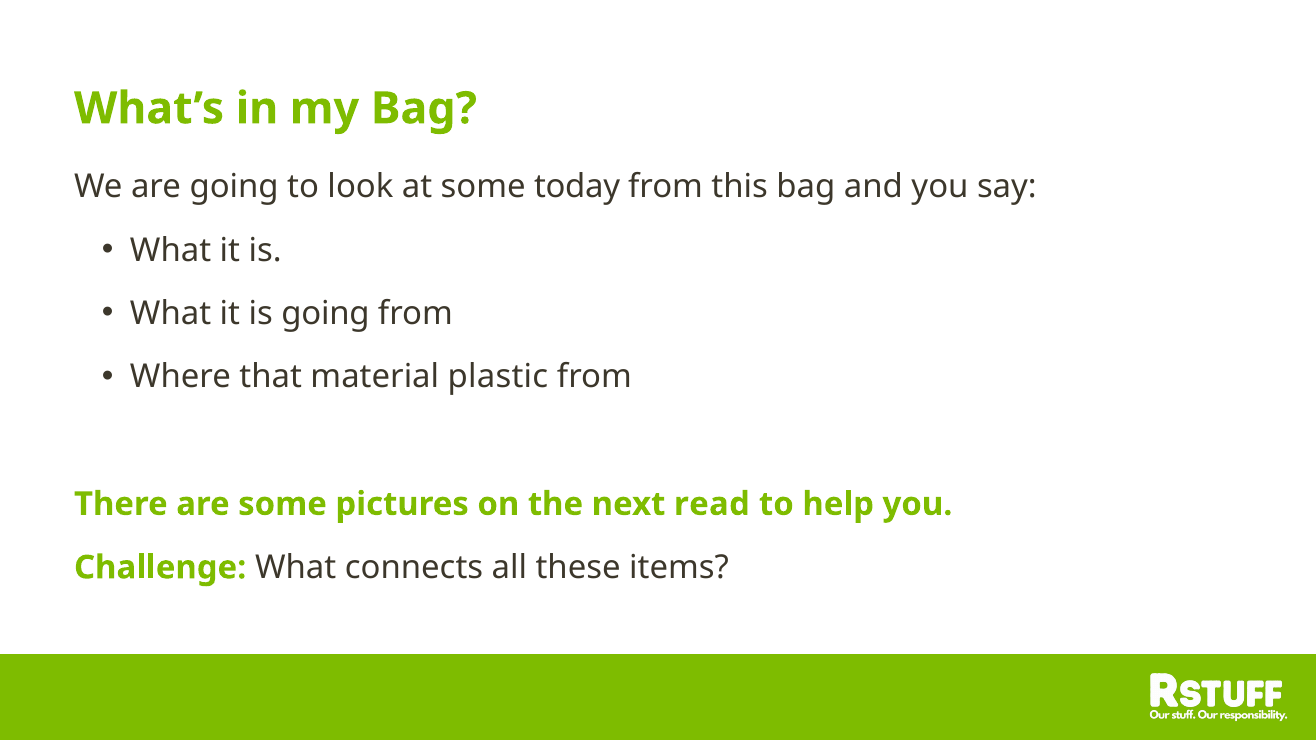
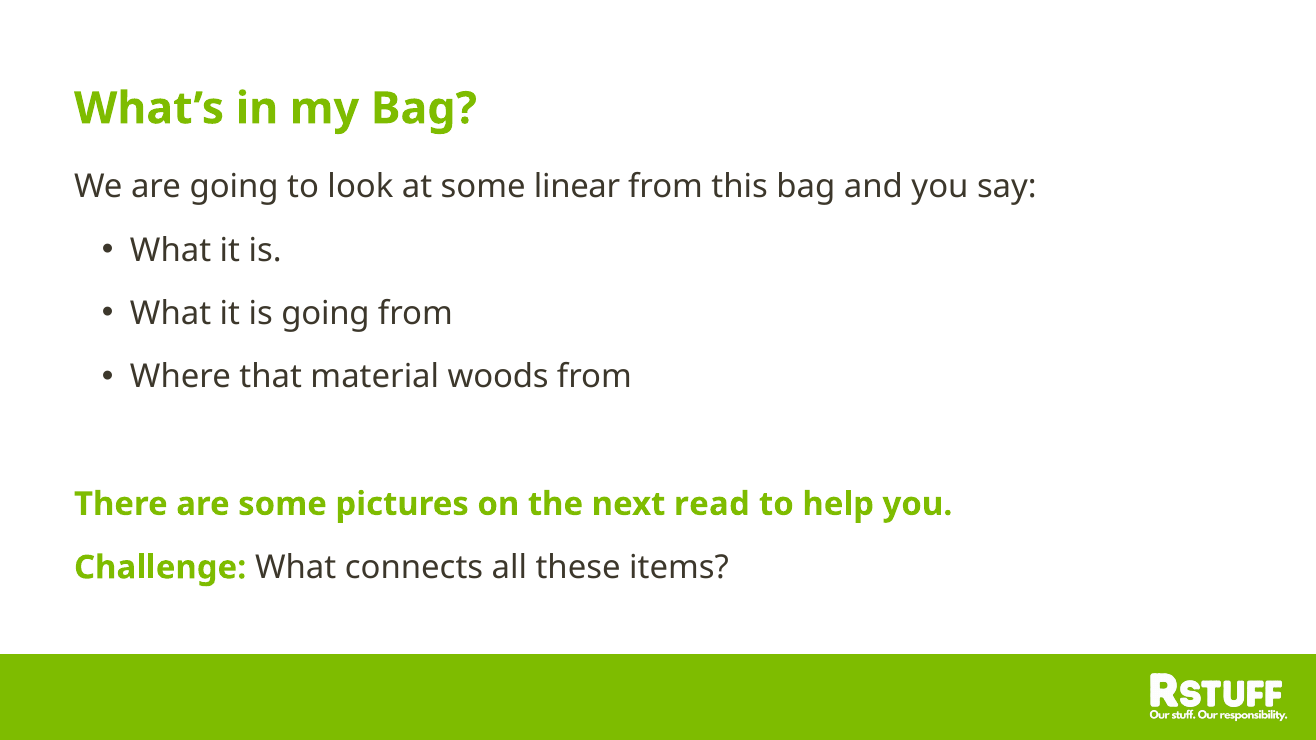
today: today -> linear
plastic: plastic -> woods
